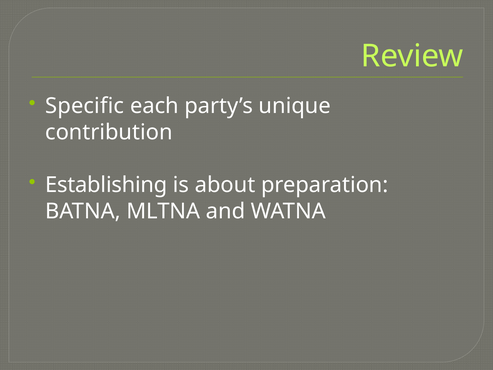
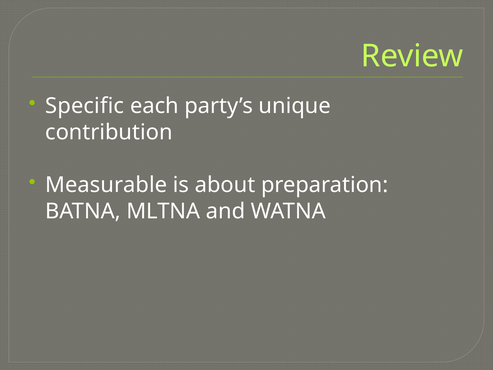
Establishing: Establishing -> Measurable
